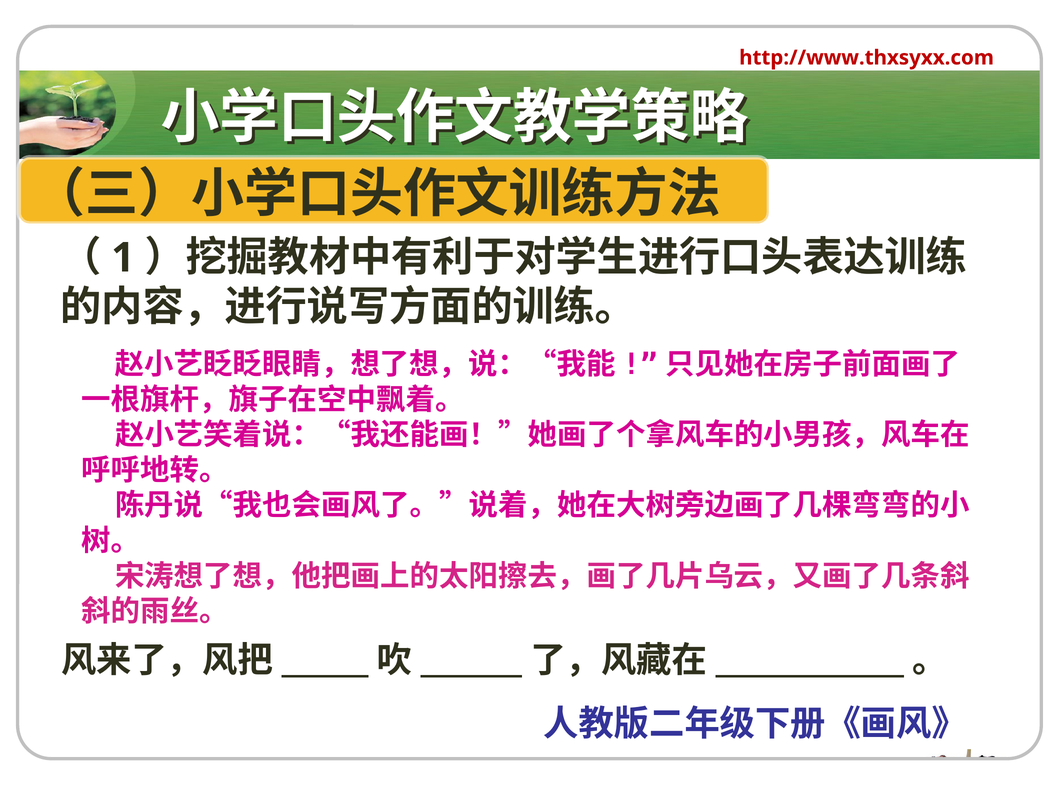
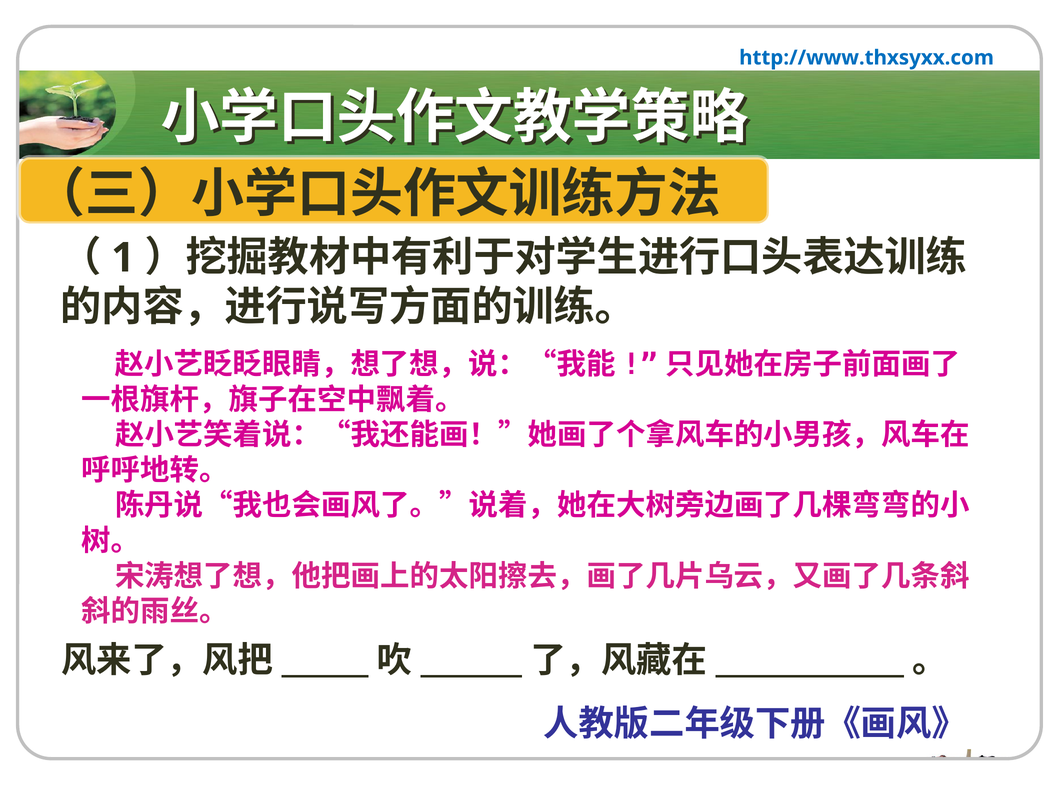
http://www.thxsyxx.com colour: red -> blue
